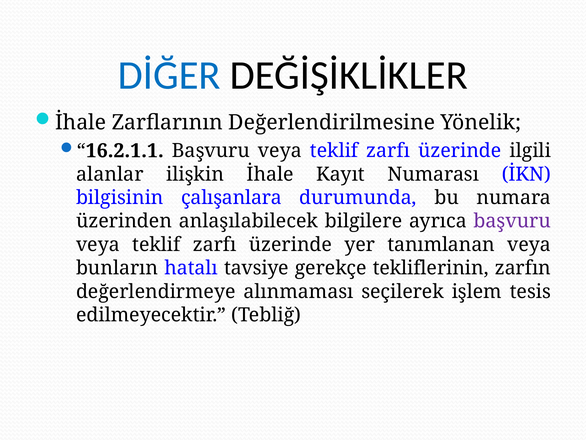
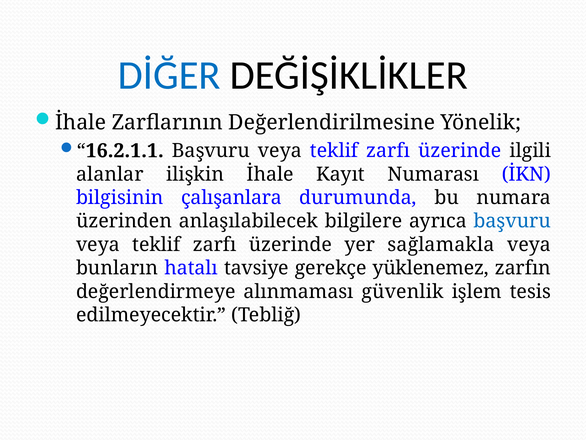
başvuru at (512, 221) colour: purple -> blue
tanımlanan: tanımlanan -> sağlamakla
tekliflerinin: tekliflerinin -> yüklenemez
seçilerek: seçilerek -> güvenlik
